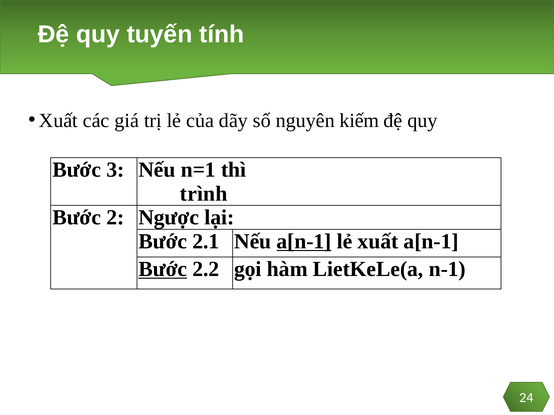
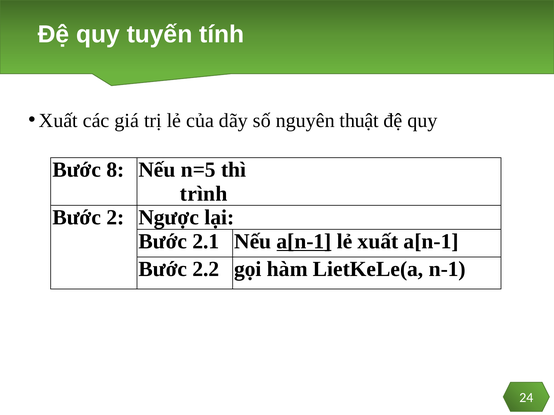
kiếm: kiếm -> thuật
3: 3 -> 8
n=1: n=1 -> n=5
Bước at (163, 269) underline: present -> none
